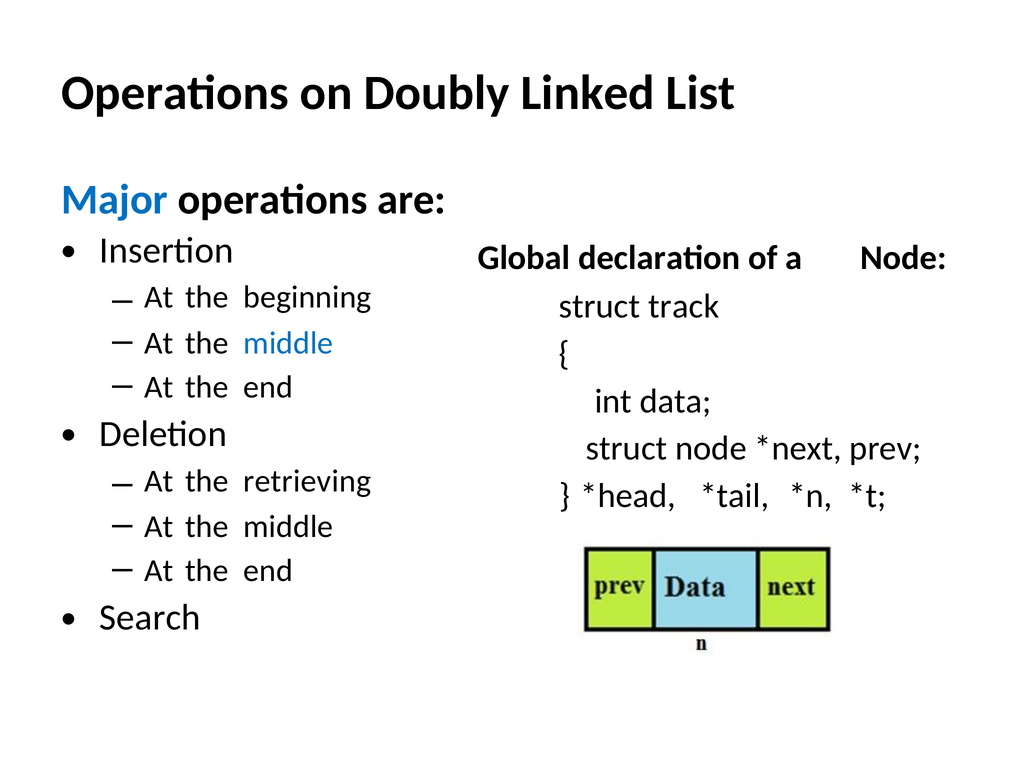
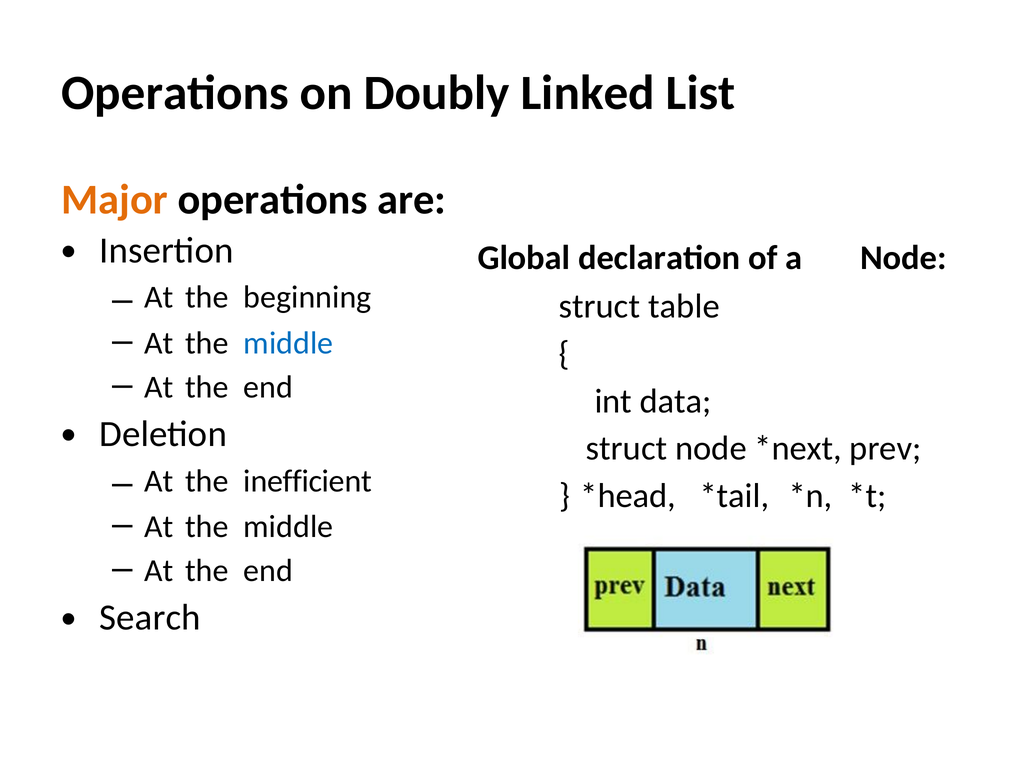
Major colour: blue -> orange
track: track -> table
retrieving: retrieving -> inefficient
